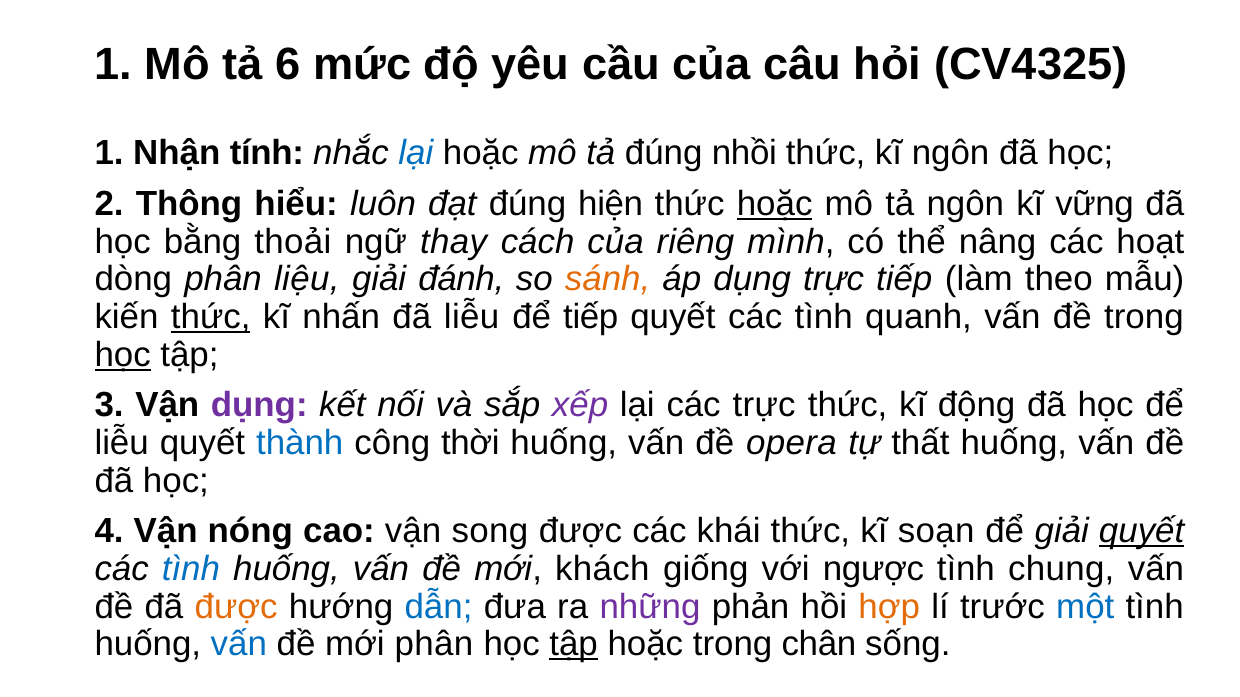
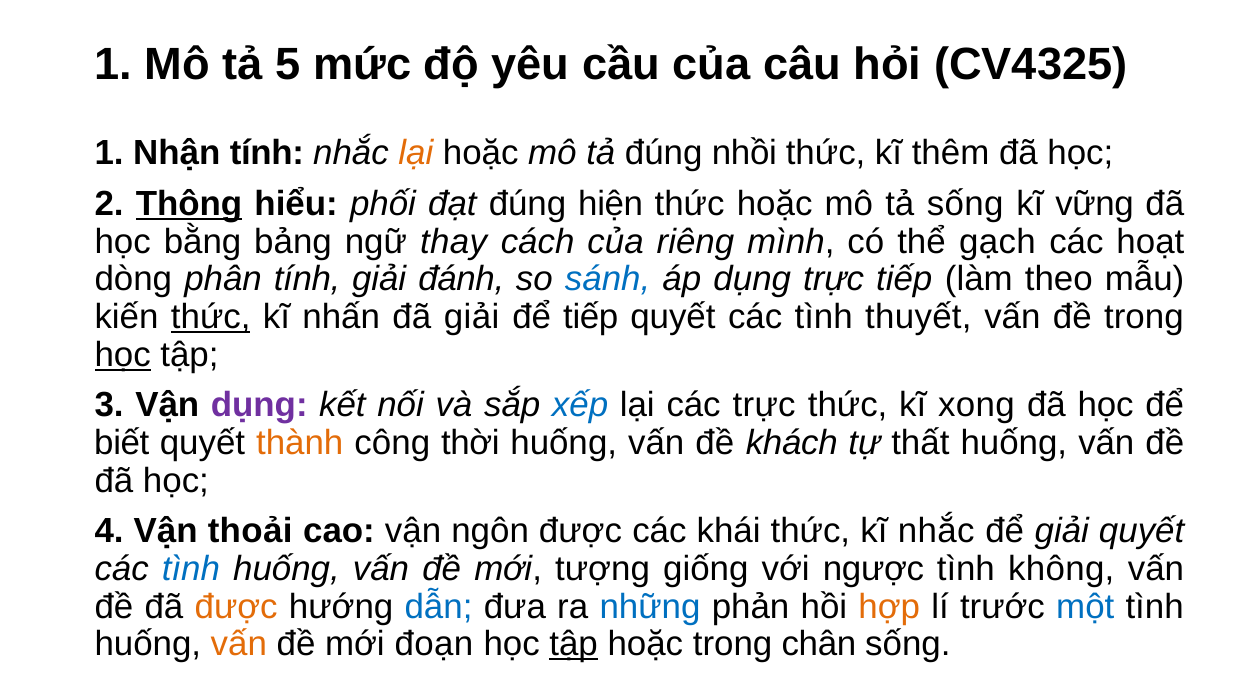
6: 6 -> 5
lại at (416, 153) colour: blue -> orange
kĩ ngôn: ngôn -> thêm
Thông underline: none -> present
luôn: luôn -> phối
hoặc at (775, 204) underline: present -> none
tả ngôn: ngôn -> sống
thoải: thoải -> bảng
nâng: nâng -> gạch
phân liệu: liệu -> tính
sánh colour: orange -> blue
đã liễu: liễu -> giải
quanh: quanh -> thuyết
xếp colour: purple -> blue
động: động -> xong
liễu at (122, 443): liễu -> biết
thành colour: blue -> orange
opera: opera -> khách
nóng: nóng -> thoải
song: song -> ngôn
kĩ soạn: soạn -> nhắc
quyết at (1142, 532) underline: present -> none
khách: khách -> tượng
chung: chung -> không
những colour: purple -> blue
vấn at (239, 645) colour: blue -> orange
mới phân: phân -> đoạn
